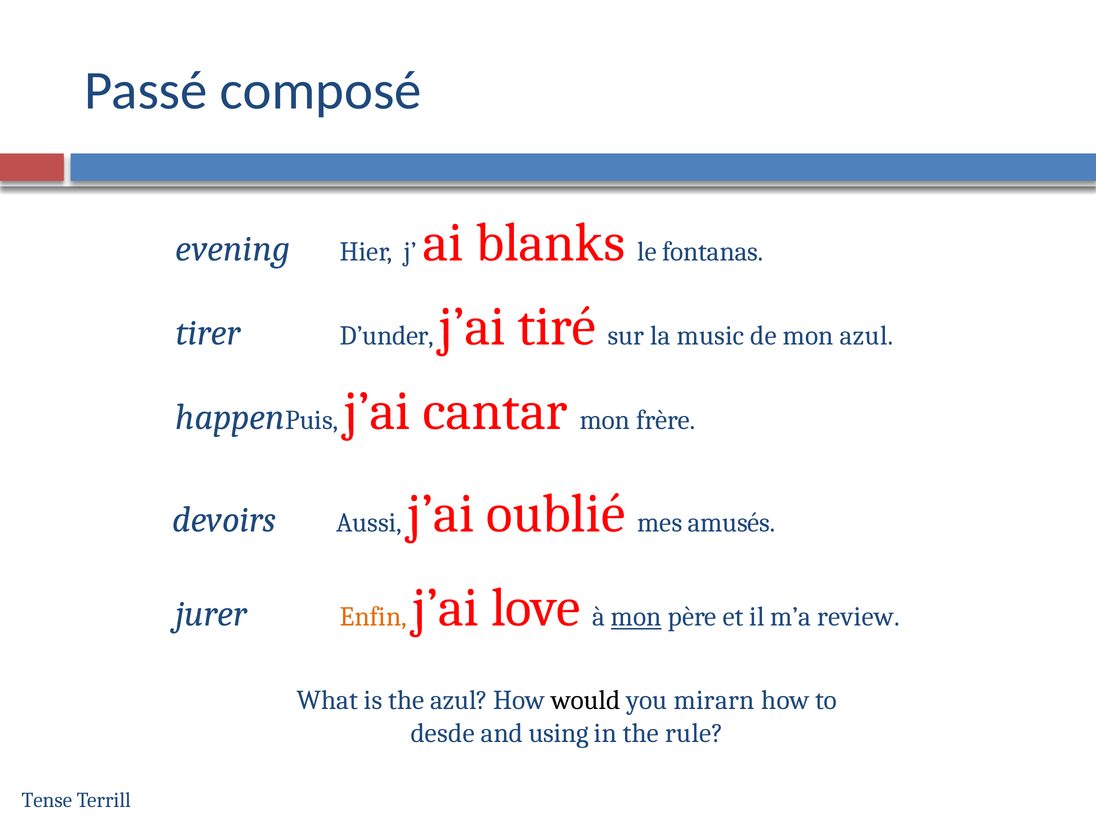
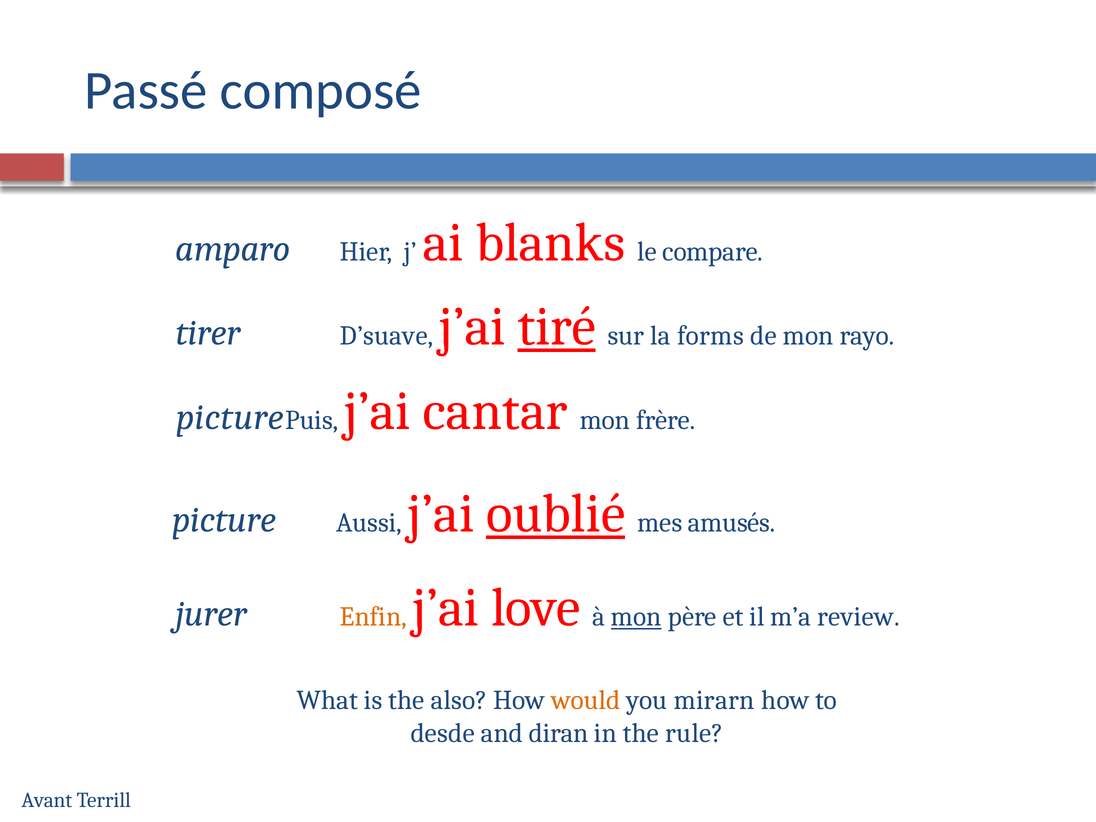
evening: evening -> amparo
fontanas: fontanas -> compare
D’under: D’under -> D’suave
tiré underline: none -> present
music: music -> forms
mon azul: azul -> rayo
happen at (230, 417): happen -> picture
devoirs at (224, 520): devoirs -> picture
oublié underline: none -> present
the azul: azul -> also
would colour: black -> orange
using: using -> diran
Tense: Tense -> Avant
